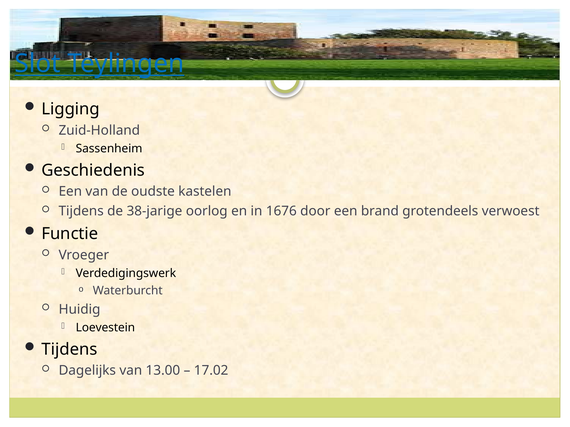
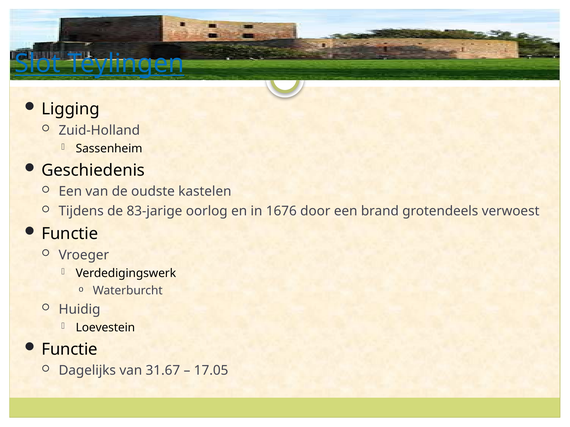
38-jarige: 38-jarige -> 83-jarige
Tijdens at (70, 350): Tijdens -> Functie
13.00: 13.00 -> 31.67
17.02: 17.02 -> 17.05
